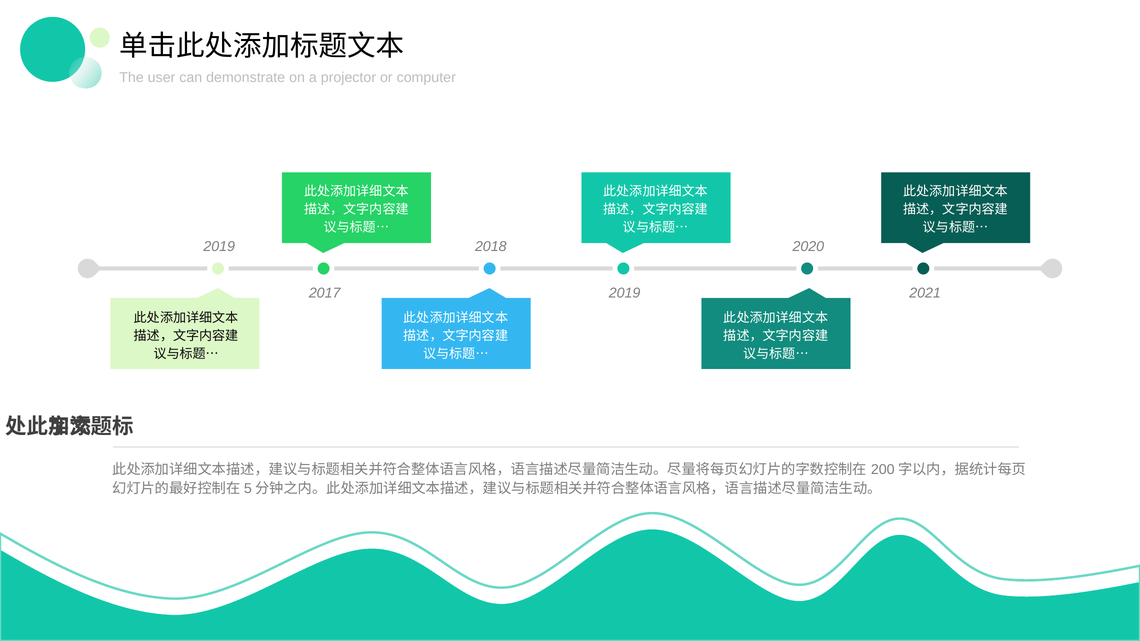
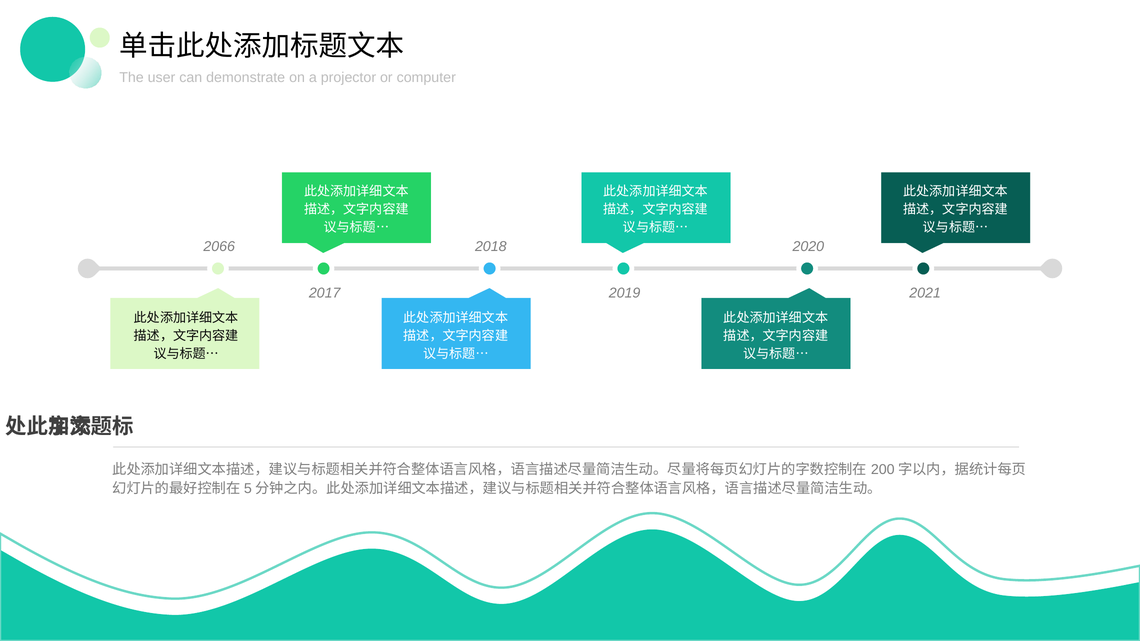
2019 at (219, 247): 2019 -> 2066
